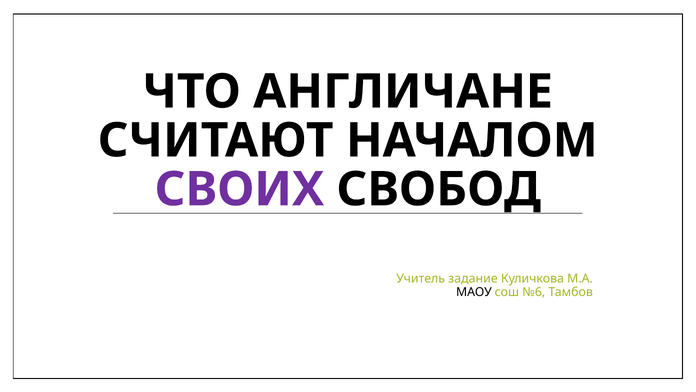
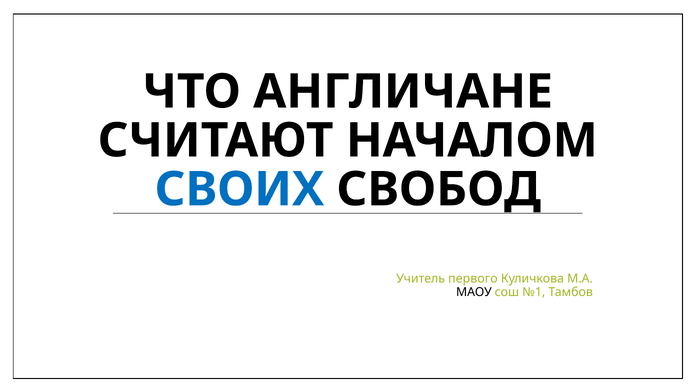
СВОИХ colour: purple -> blue
задание: задание -> первого
№6: №6 -> №1
